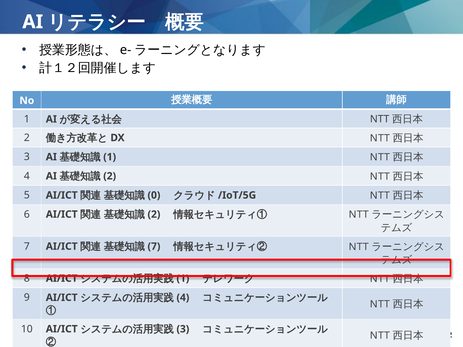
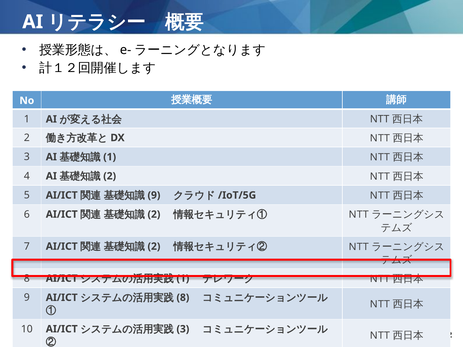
0 at (154, 195): 0 -> 9
7 at (154, 247): 7 -> 2
4 at (183, 298): 4 -> 8
